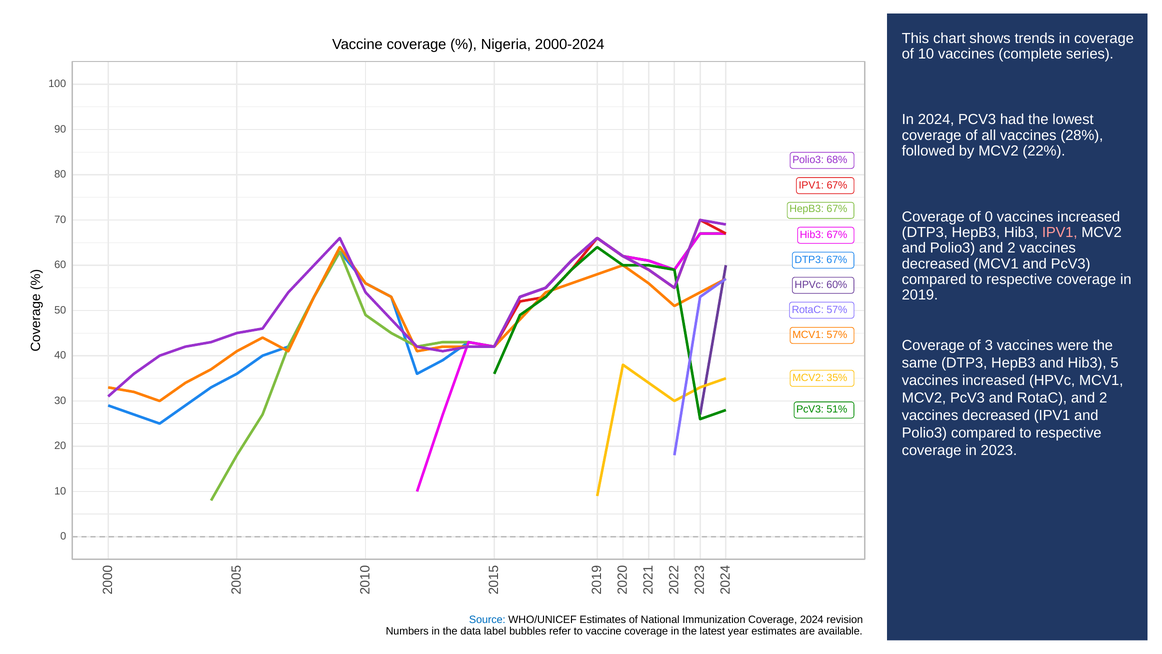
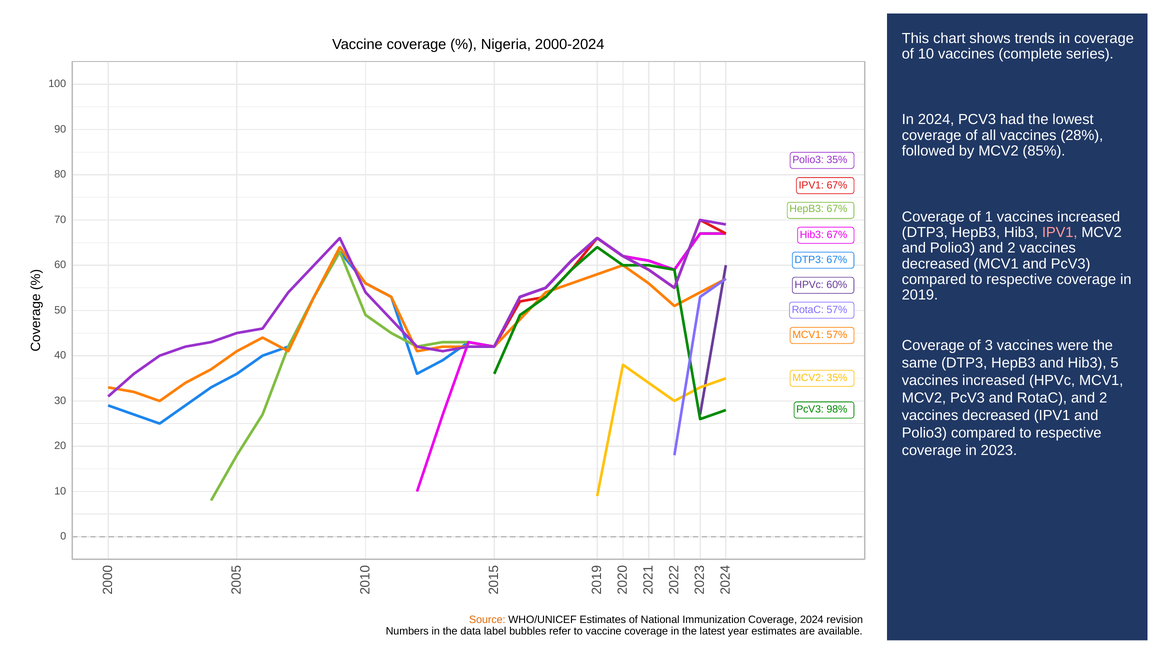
22%: 22% -> 85%
Polio3 68%: 68% -> 35%
of 0: 0 -> 1
51%: 51% -> 98%
Source colour: blue -> orange
